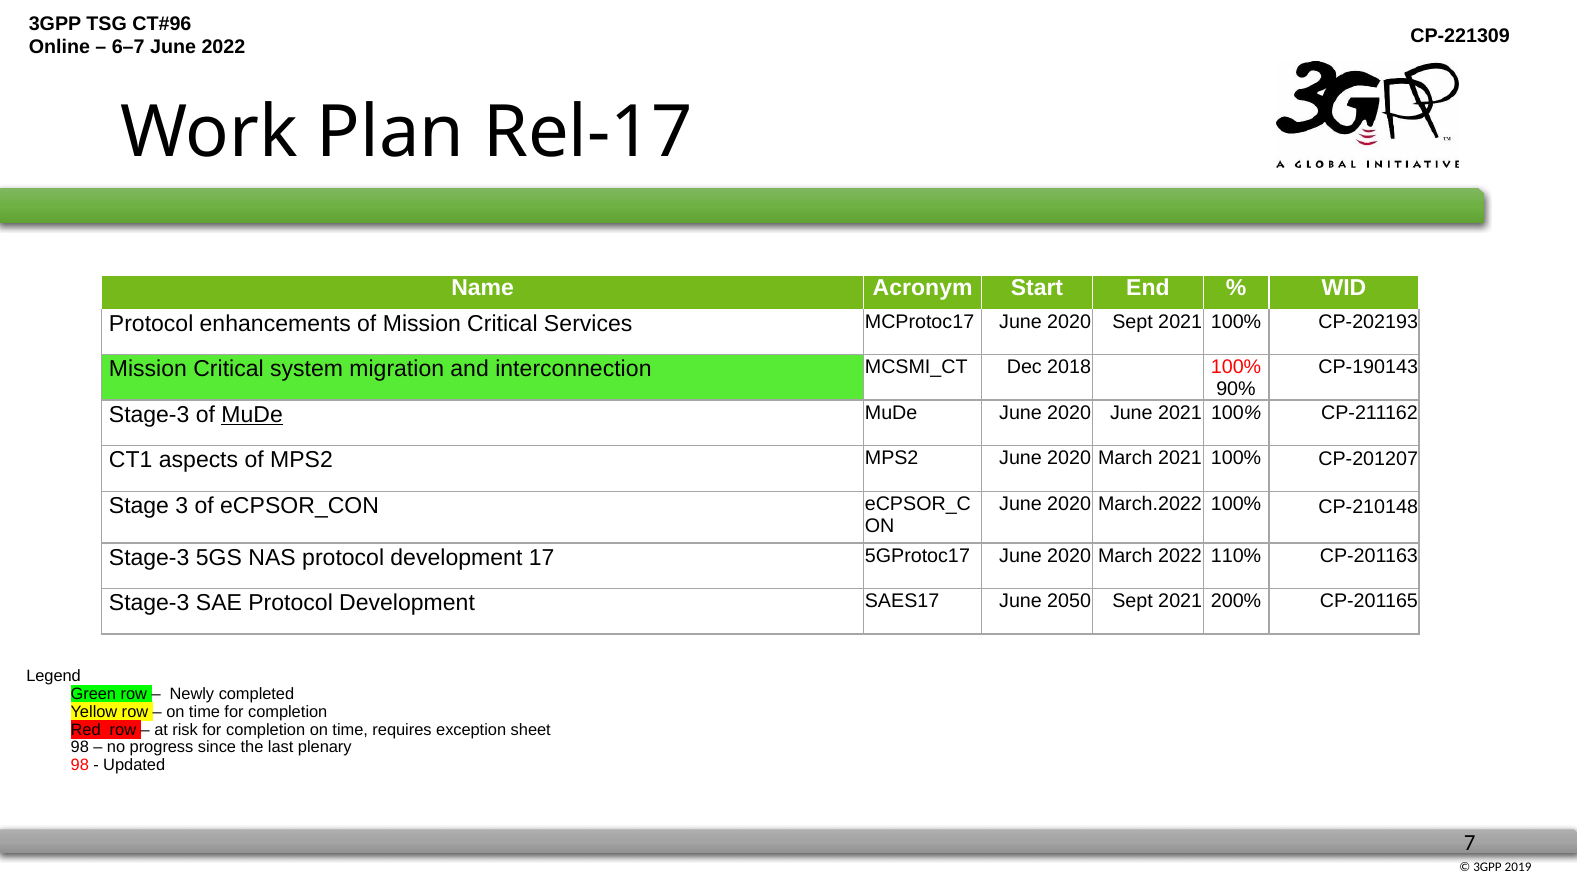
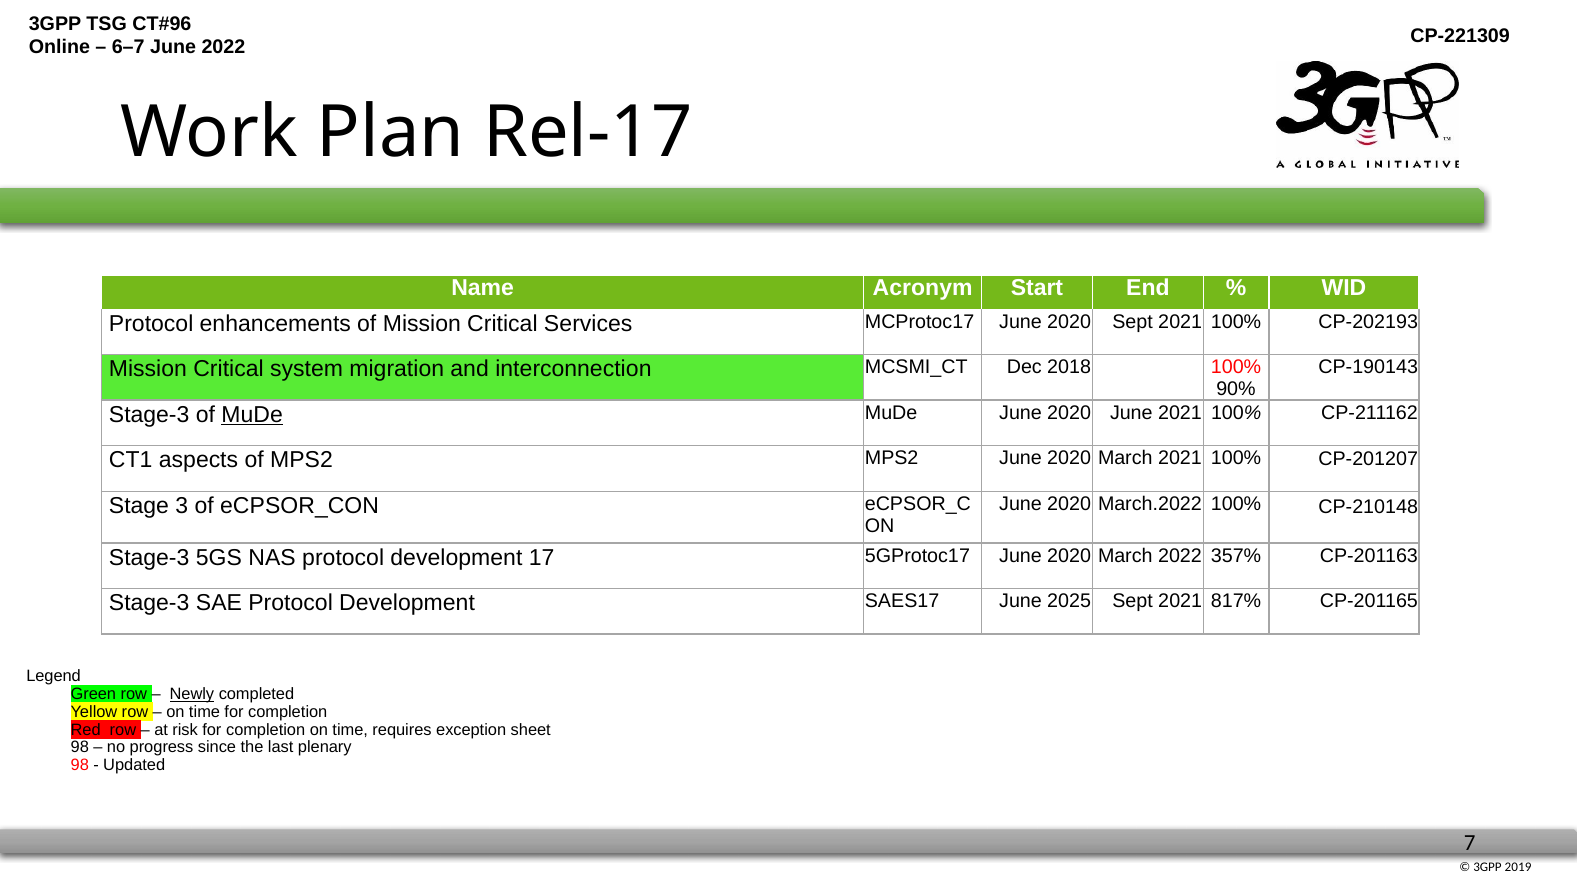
110%: 110% -> 357%
2050: 2050 -> 2025
200%: 200% -> 817%
Newly underline: none -> present
